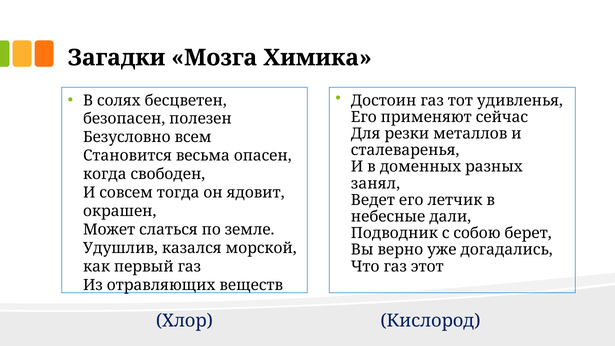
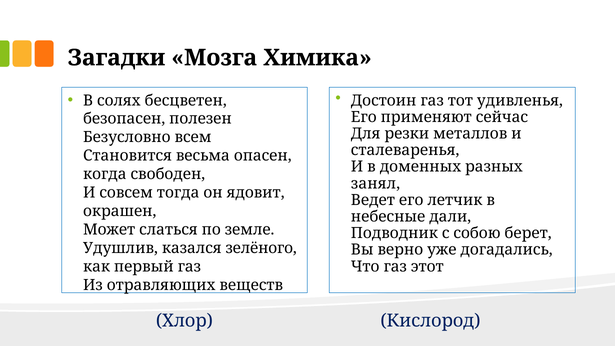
морской: морской -> зелёного
